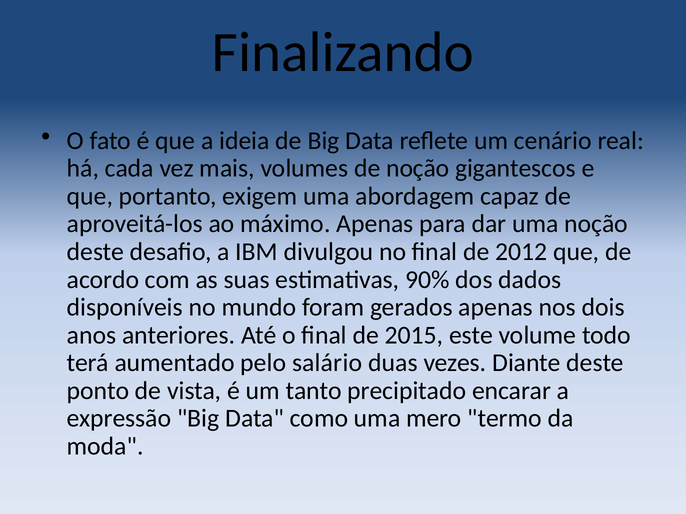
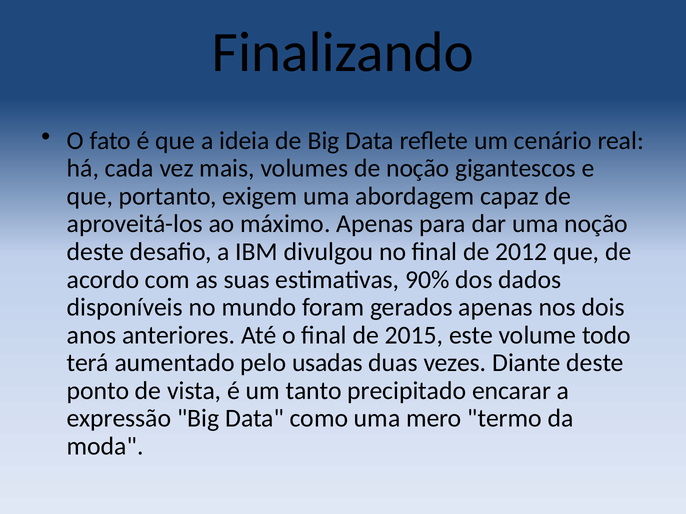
salário: salário -> usadas
